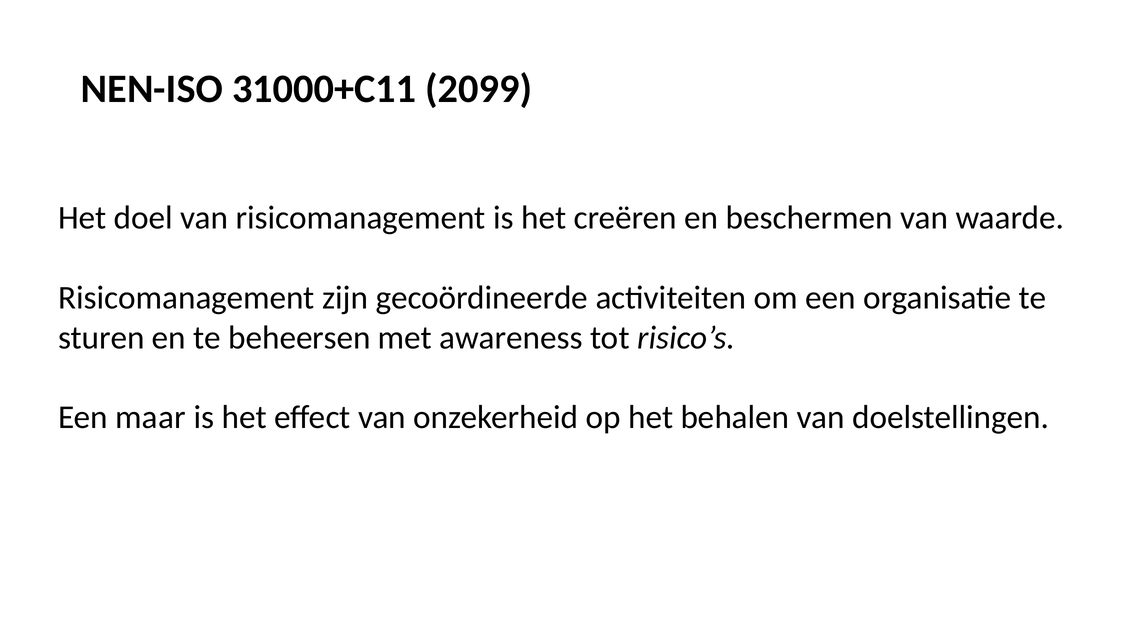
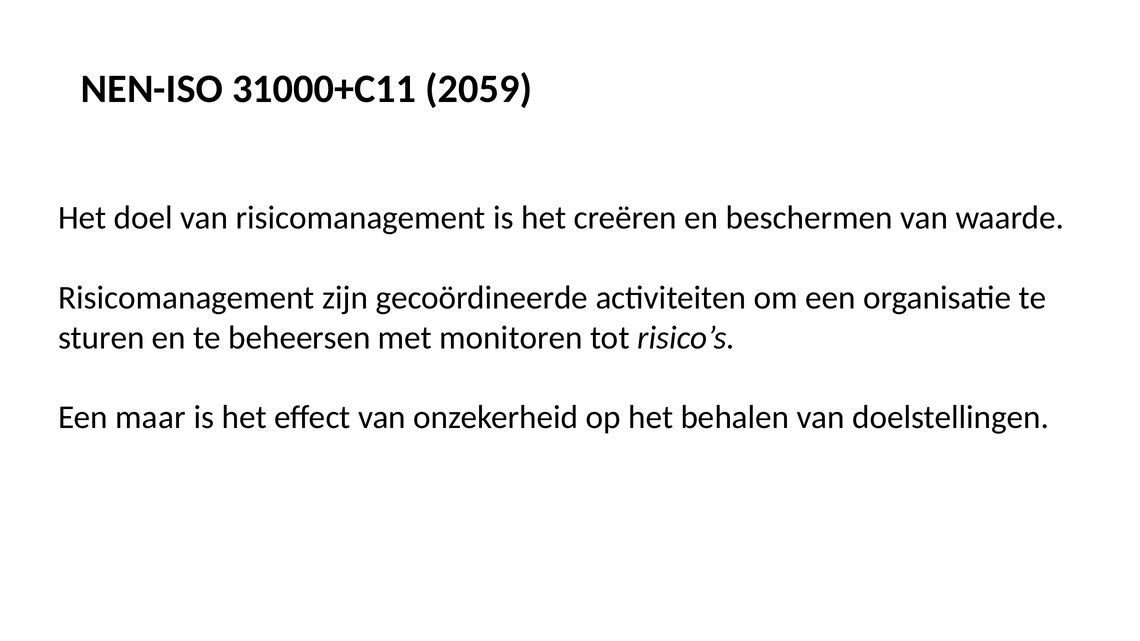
2099: 2099 -> 2059
awareness: awareness -> monitoren
